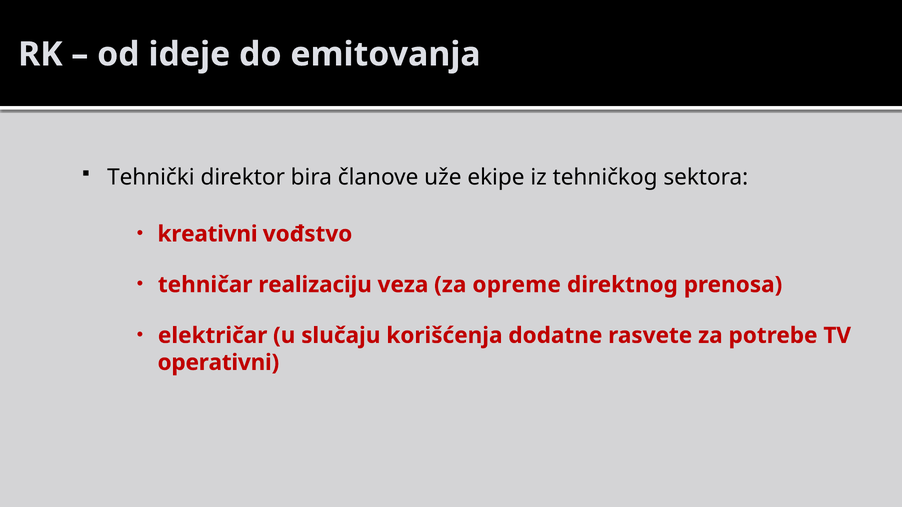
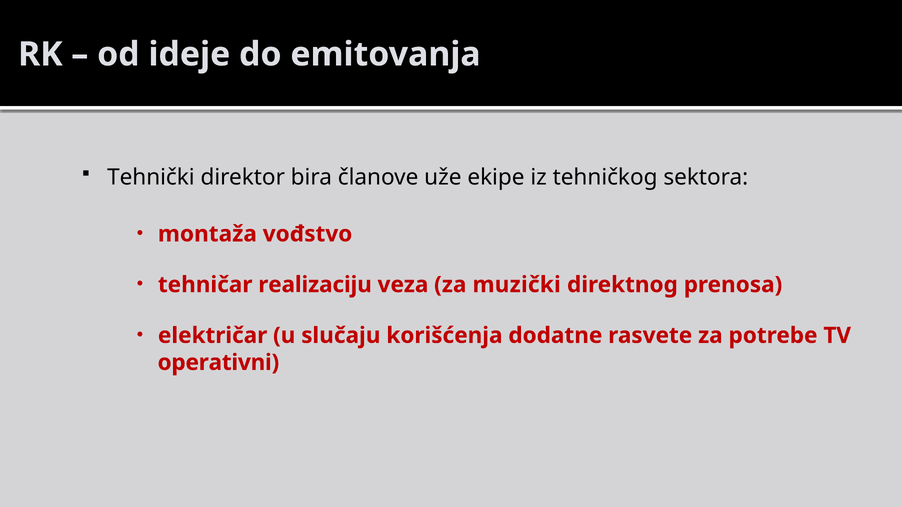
kreativni: kreativni -> montaža
opreme: opreme -> muzički
